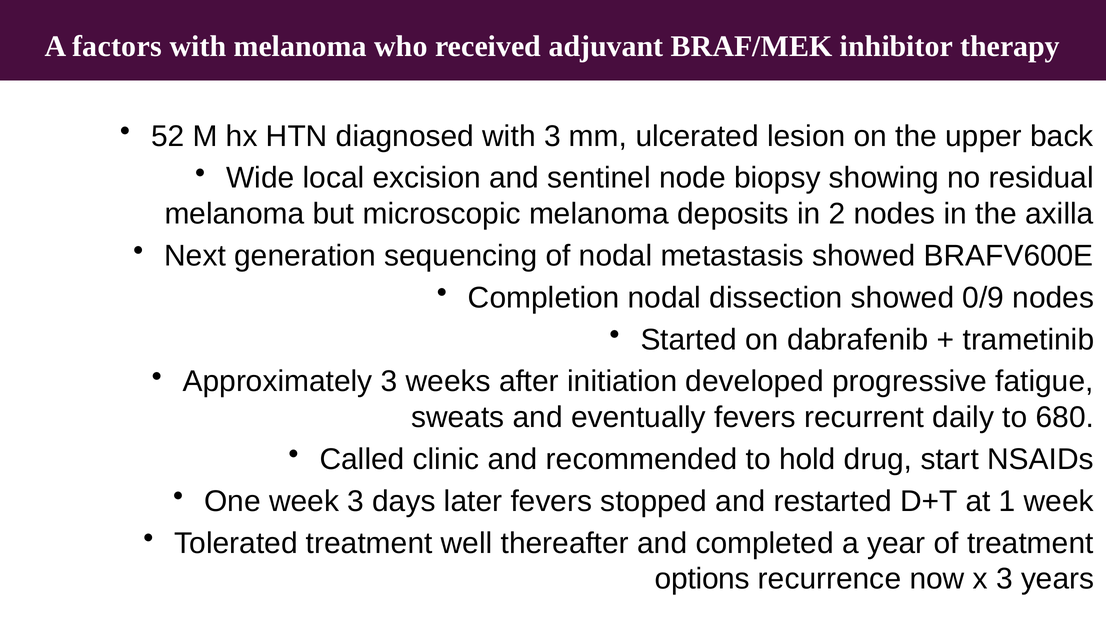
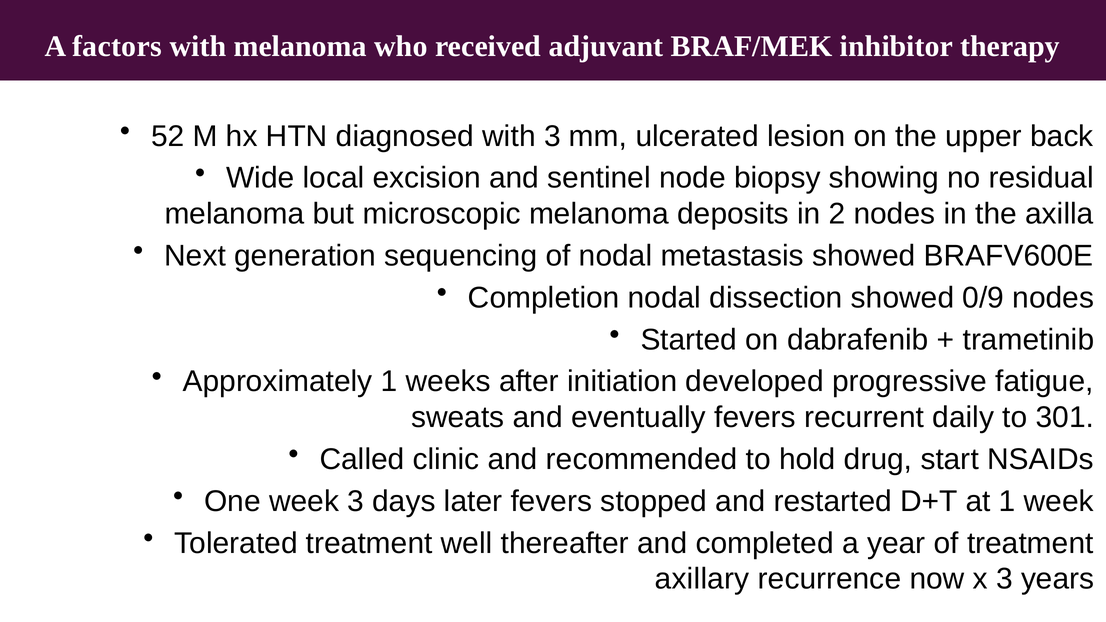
Approximately 3: 3 -> 1
680: 680 -> 301
options: options -> axillary
